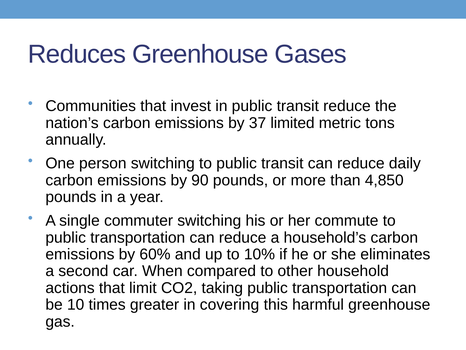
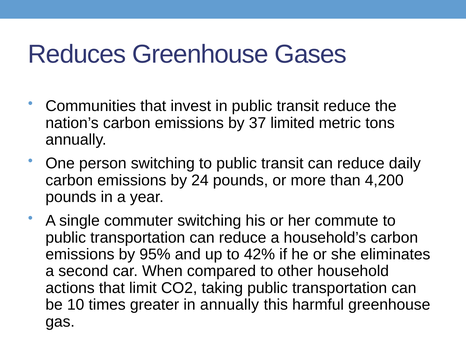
90: 90 -> 24
4,850: 4,850 -> 4,200
60%: 60% -> 95%
10%: 10% -> 42%
in covering: covering -> annually
